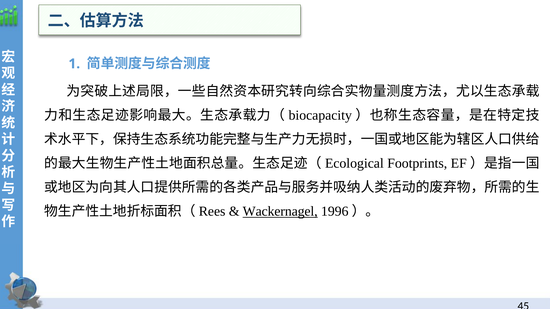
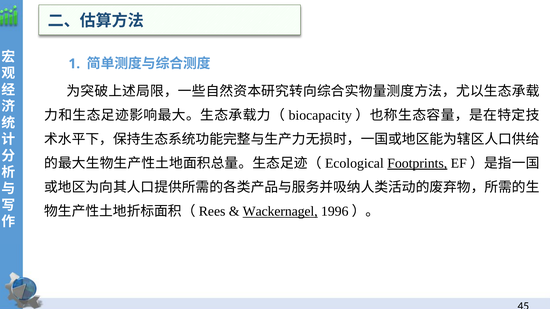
Footprints underline: none -> present
